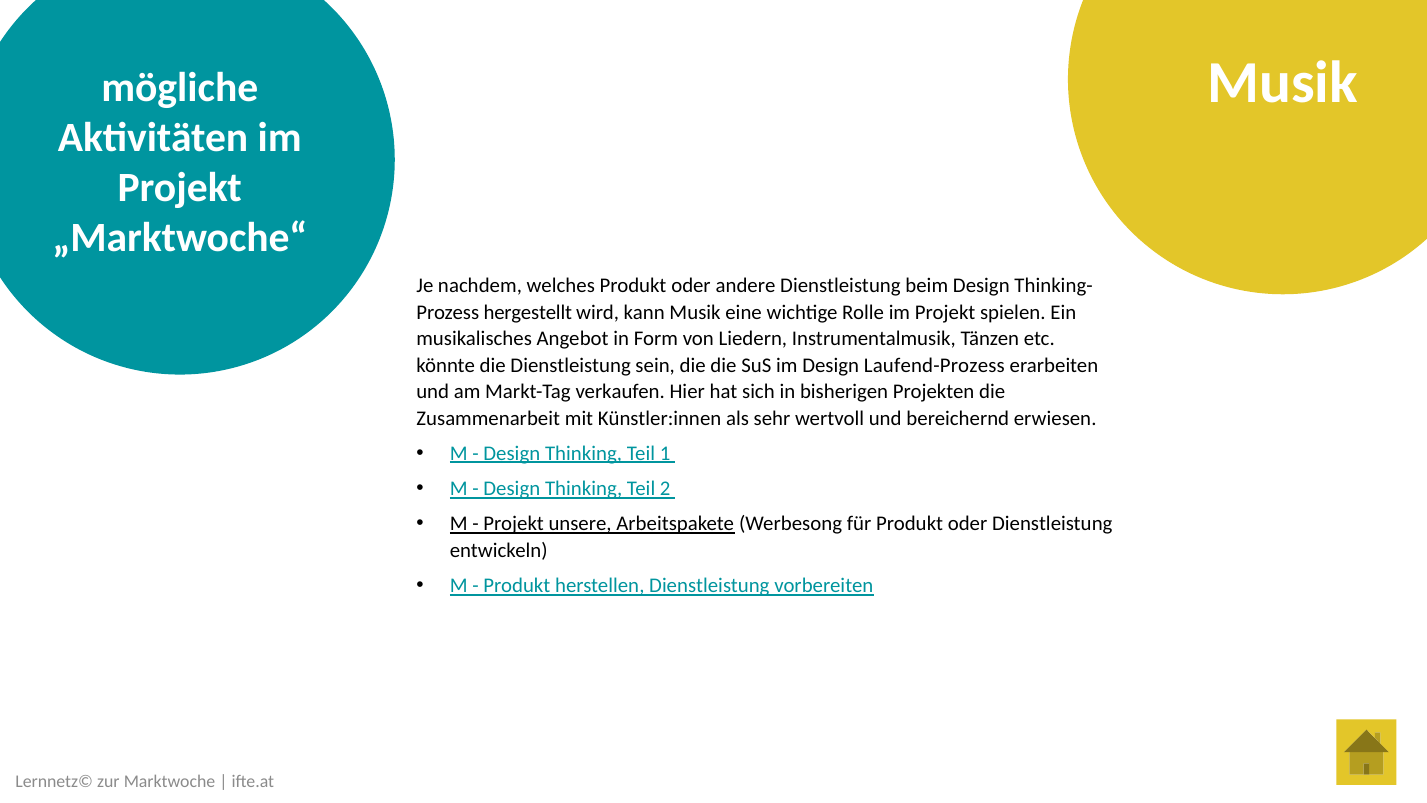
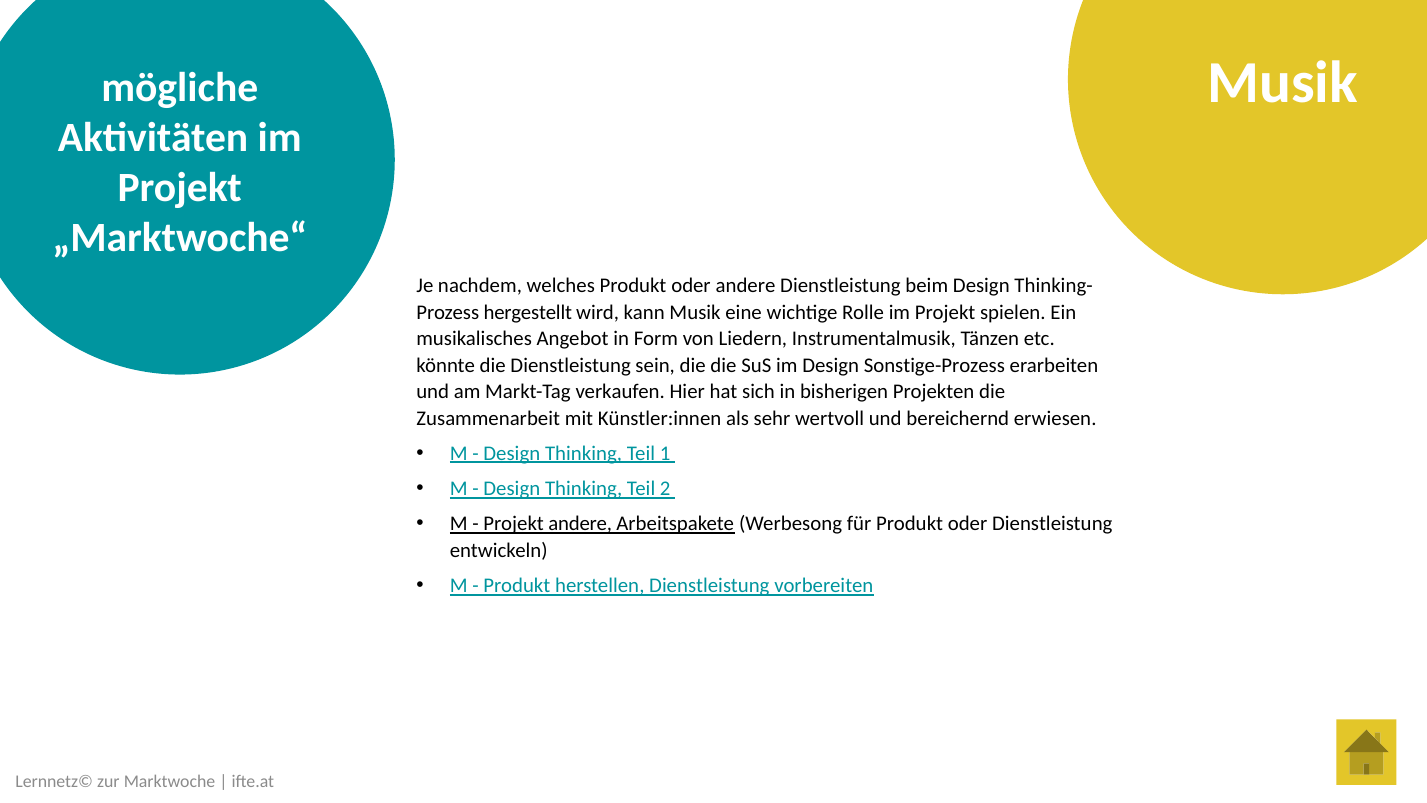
Laufend-Prozess: Laufend-Prozess -> Sonstige-Prozess
Projekt unsere: unsere -> andere
